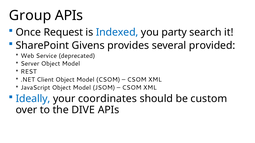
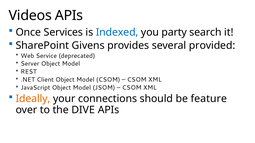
Group: Group -> Videos
Request: Request -> Services
Ideally colour: blue -> orange
coordinates: coordinates -> connections
custom: custom -> feature
